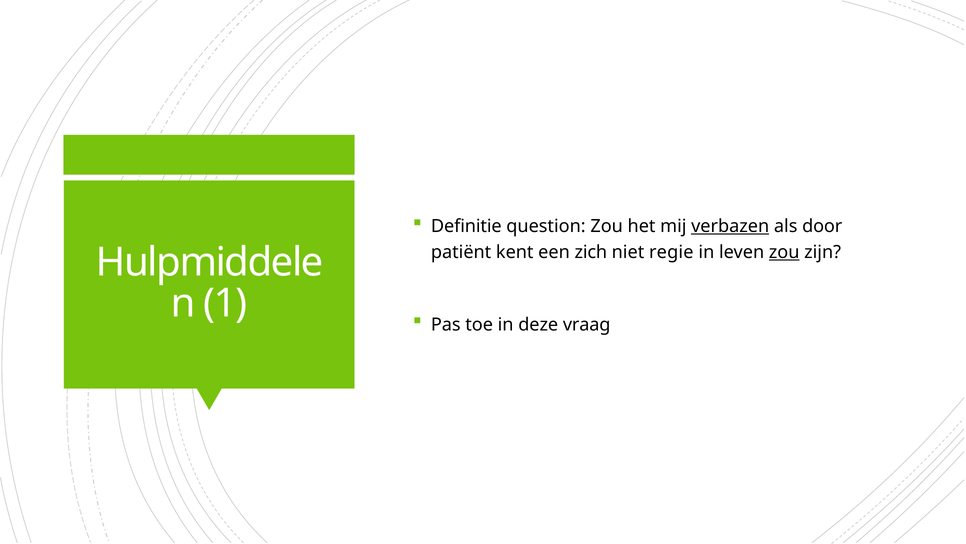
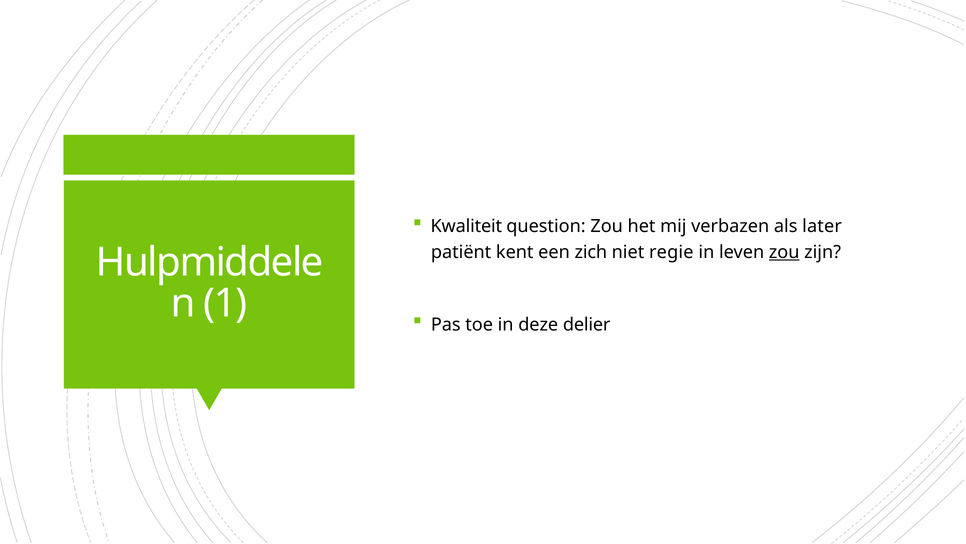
Definitie: Definitie -> Kwaliteit
verbazen underline: present -> none
door: door -> later
vraag: vraag -> delier
